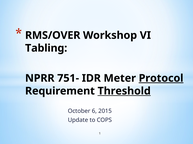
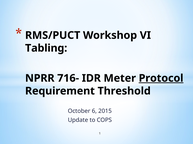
RMS/OVER: RMS/OVER -> RMS/PUCT
751-: 751- -> 716-
Threshold underline: present -> none
